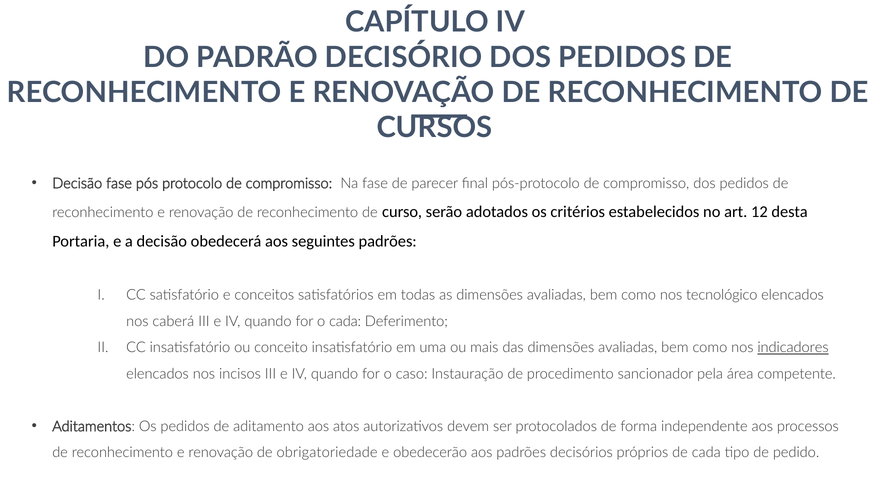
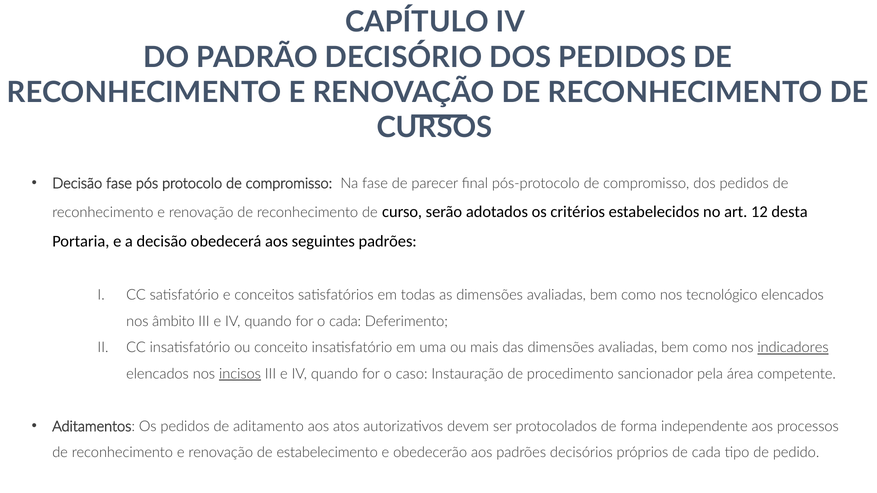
caberá: caberá -> âmbito
incisos underline: none -> present
obrigatoriedade: obrigatoriedade -> estabelecimento
